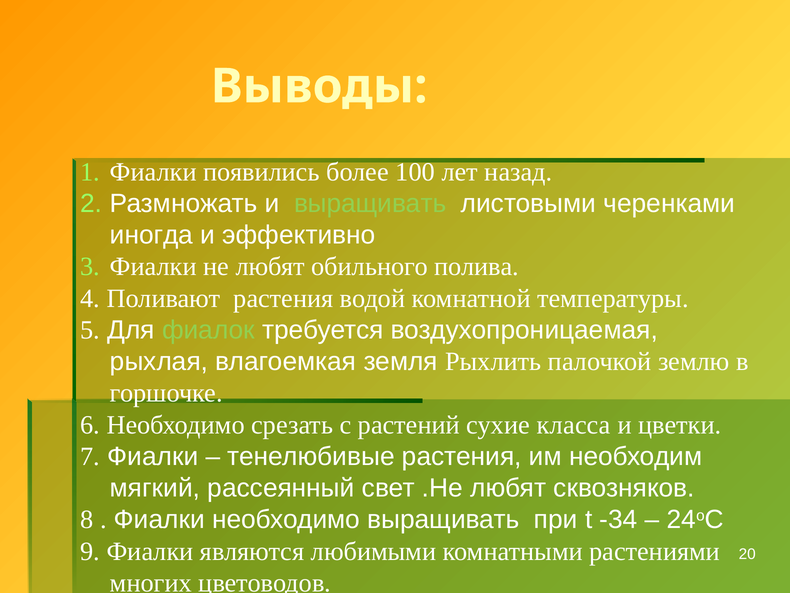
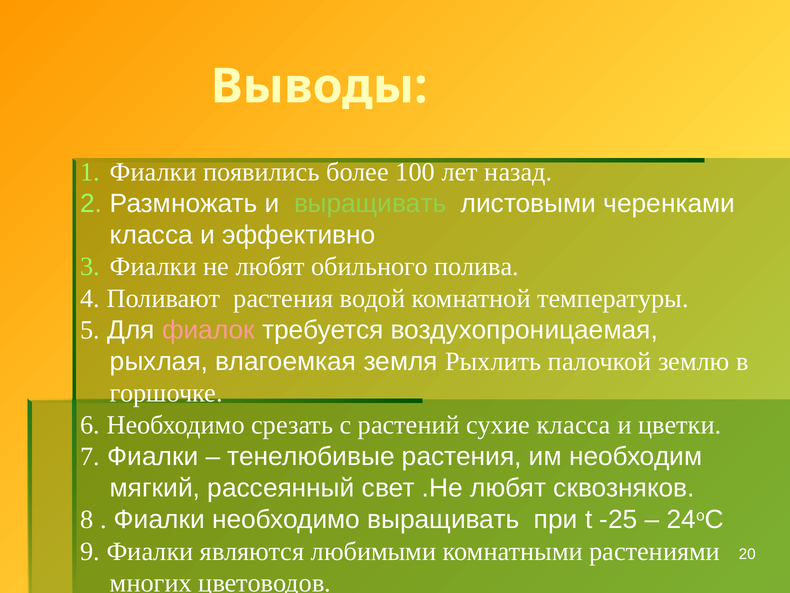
иногда at (152, 235): иногда -> класса
фиалок colour: light green -> pink
-34: -34 -> -25
